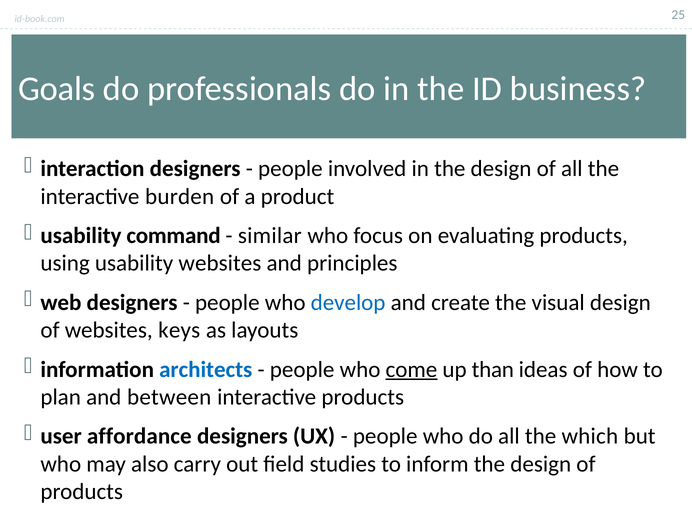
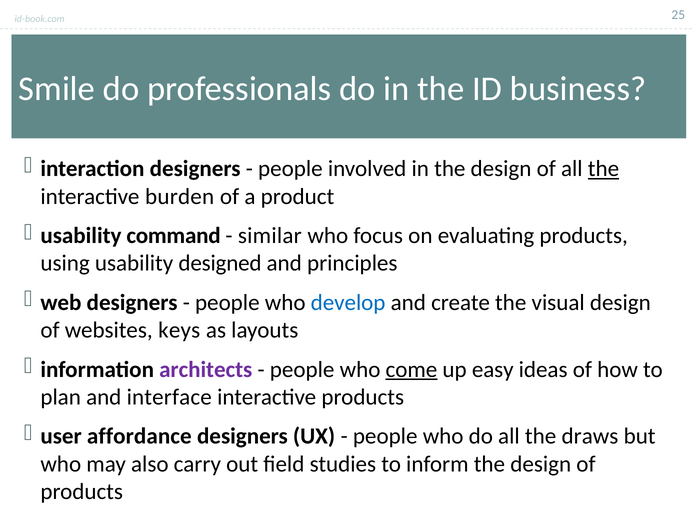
Goals: Goals -> Smile
the at (604, 169) underline: none -> present
usability websites: websites -> designed
architects colour: blue -> purple
than: than -> easy
between: between -> interface
which: which -> draws
